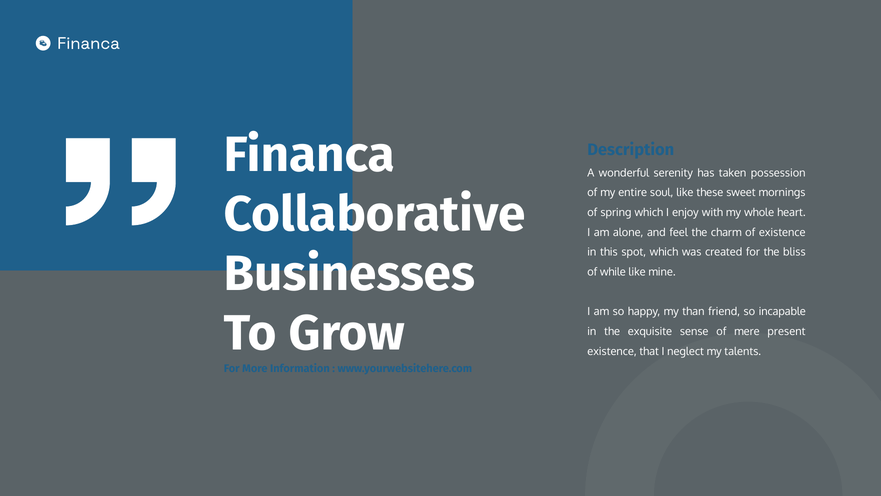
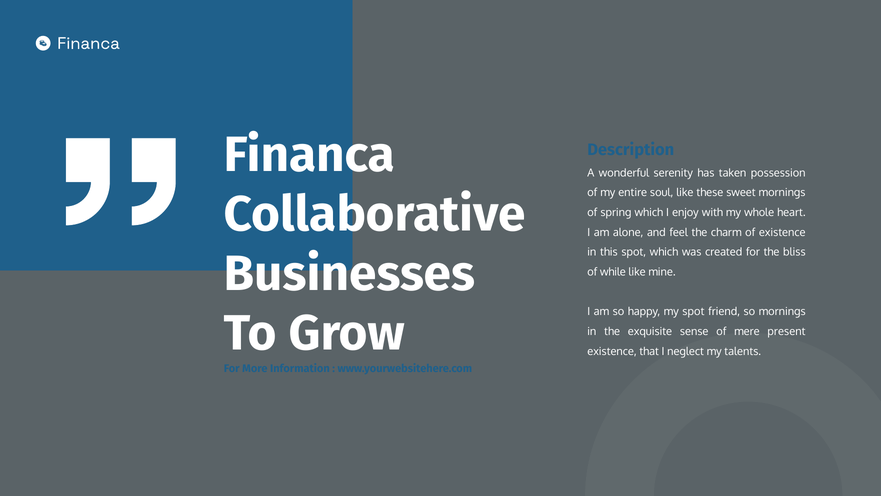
my than: than -> spot
so incapable: incapable -> mornings
